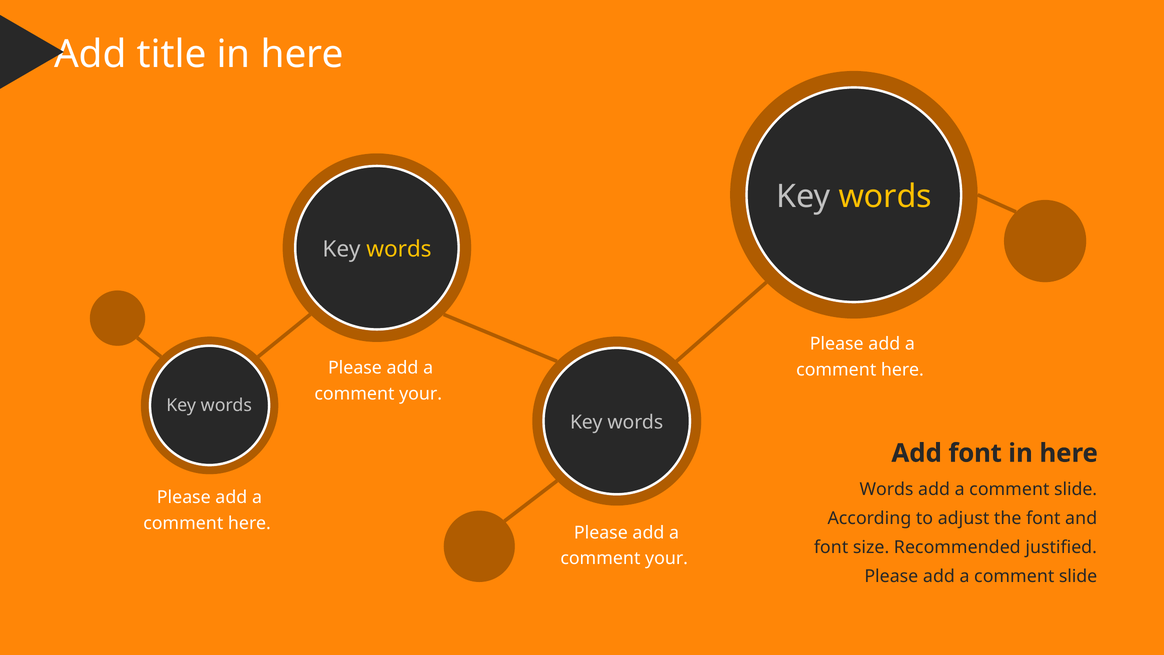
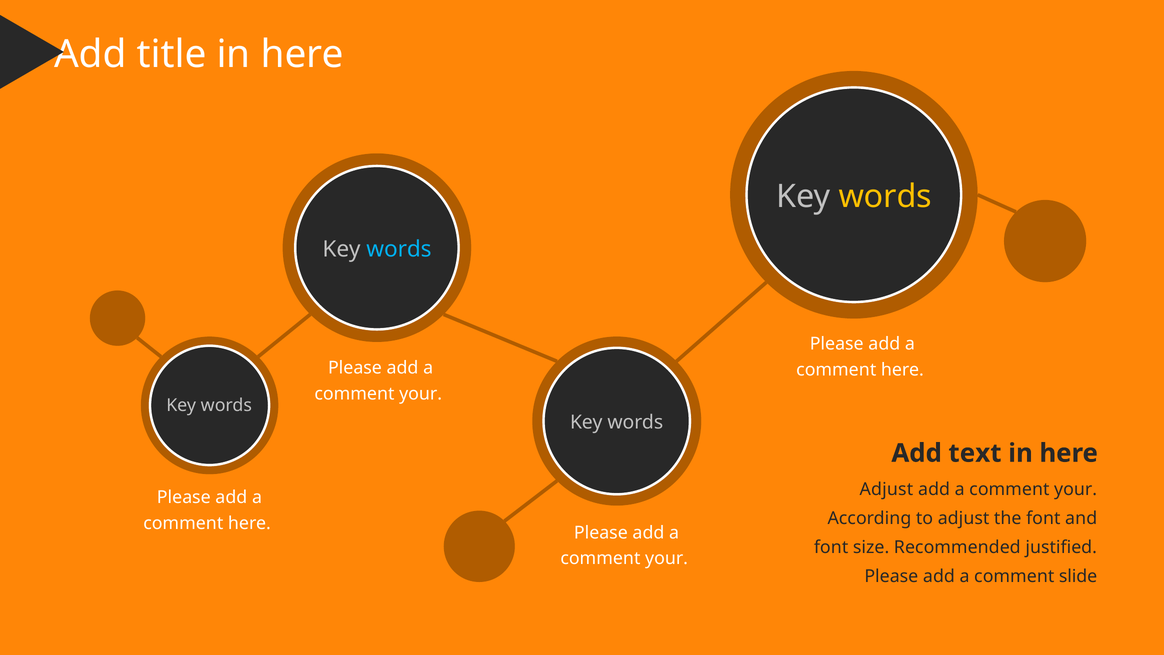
words at (399, 249) colour: yellow -> light blue
Add font: font -> text
Words at (887, 489): Words -> Adjust
slide at (1076, 489): slide -> your
